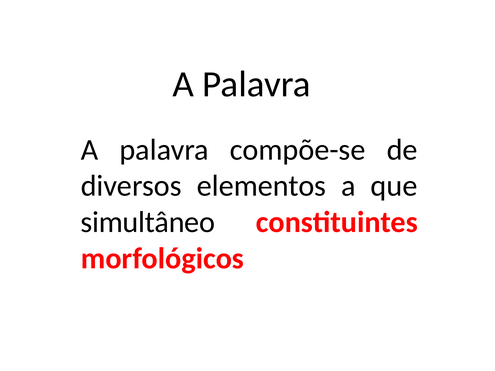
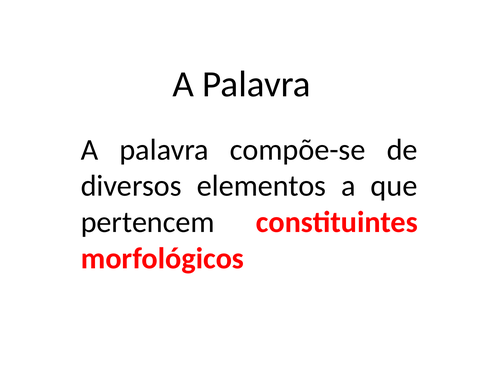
simultâneo: simultâneo -> pertencem
